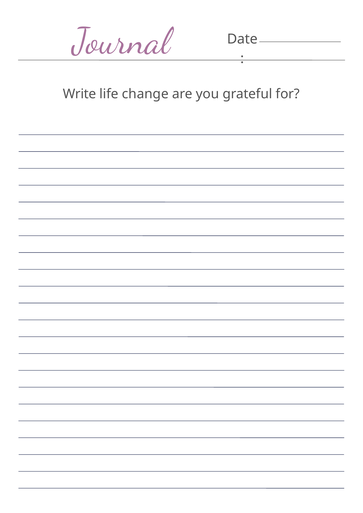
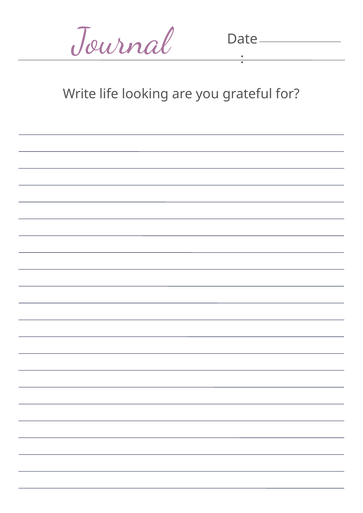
change: change -> looking
